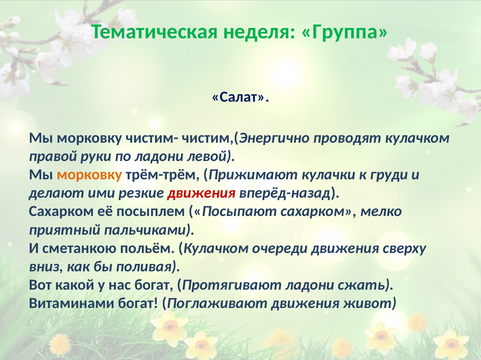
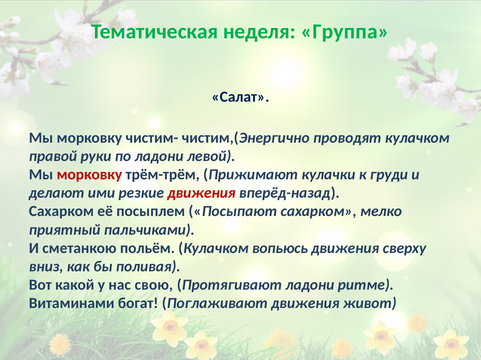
морковку at (89, 175) colour: orange -> red
очереди: очереди -> вопьюсь
нас богат: богат -> свою
сжать: сжать -> ритме
